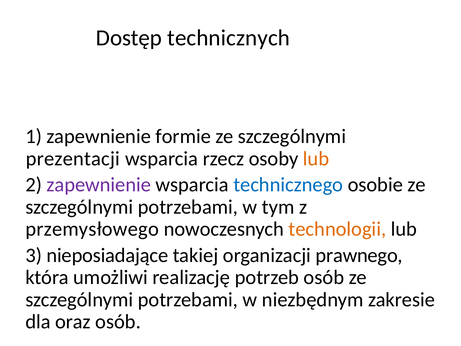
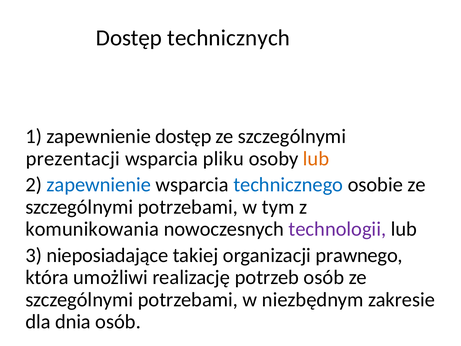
zapewnienie formie: formie -> dostęp
rzecz: rzecz -> pliku
zapewnienie at (99, 185) colour: purple -> blue
przemysłowego: przemysłowego -> komunikowania
technologii colour: orange -> purple
oraz: oraz -> dnia
